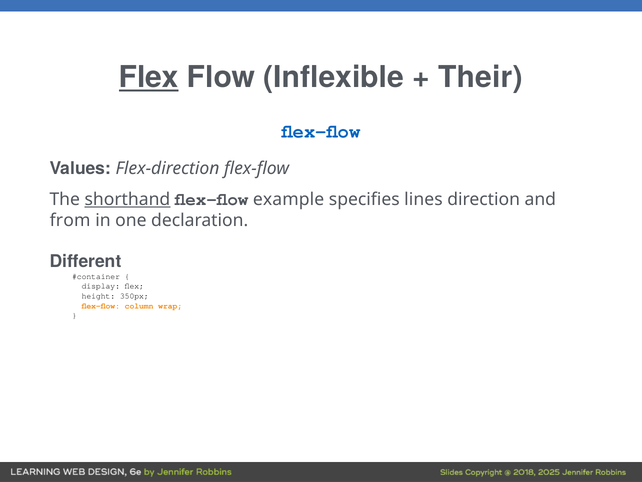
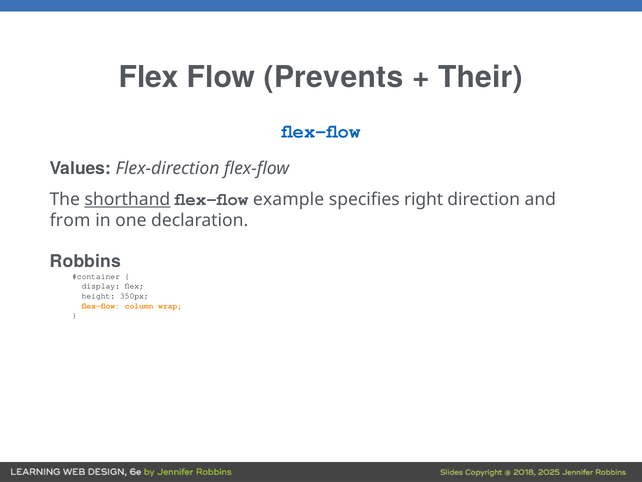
Flex at (149, 77) underline: present -> none
Inflexible: Inflexible -> Prevents
lines: lines -> right
Different: Different -> Robbins
